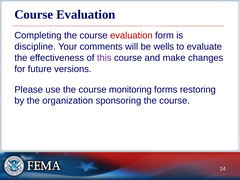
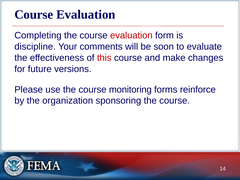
wells: wells -> soon
this colour: purple -> red
restoring: restoring -> reinforce
